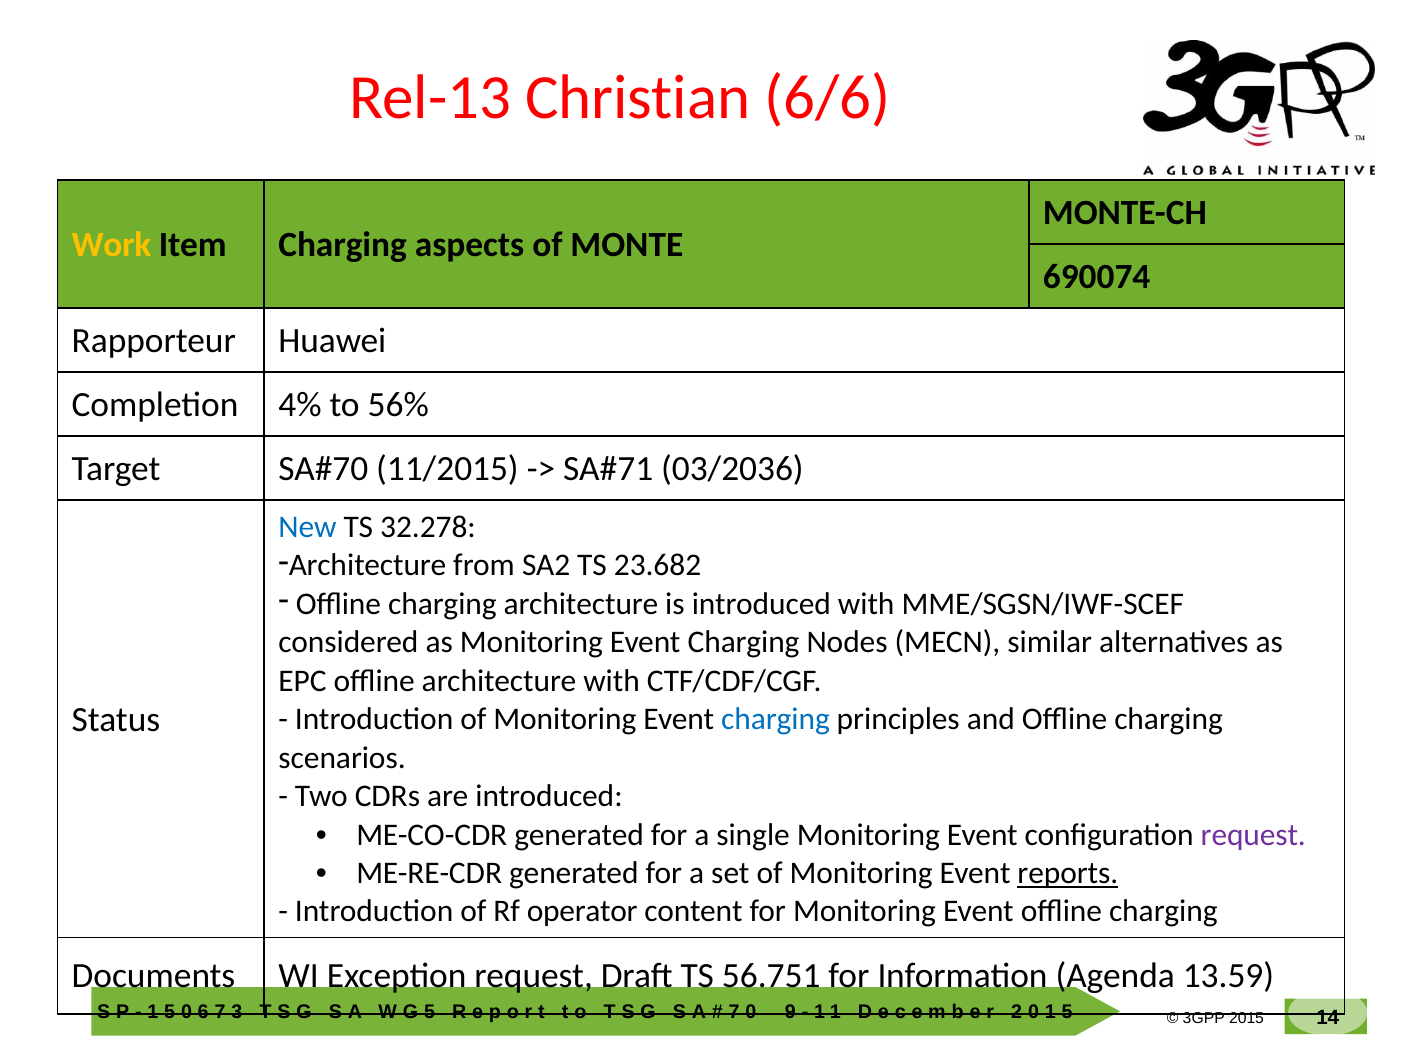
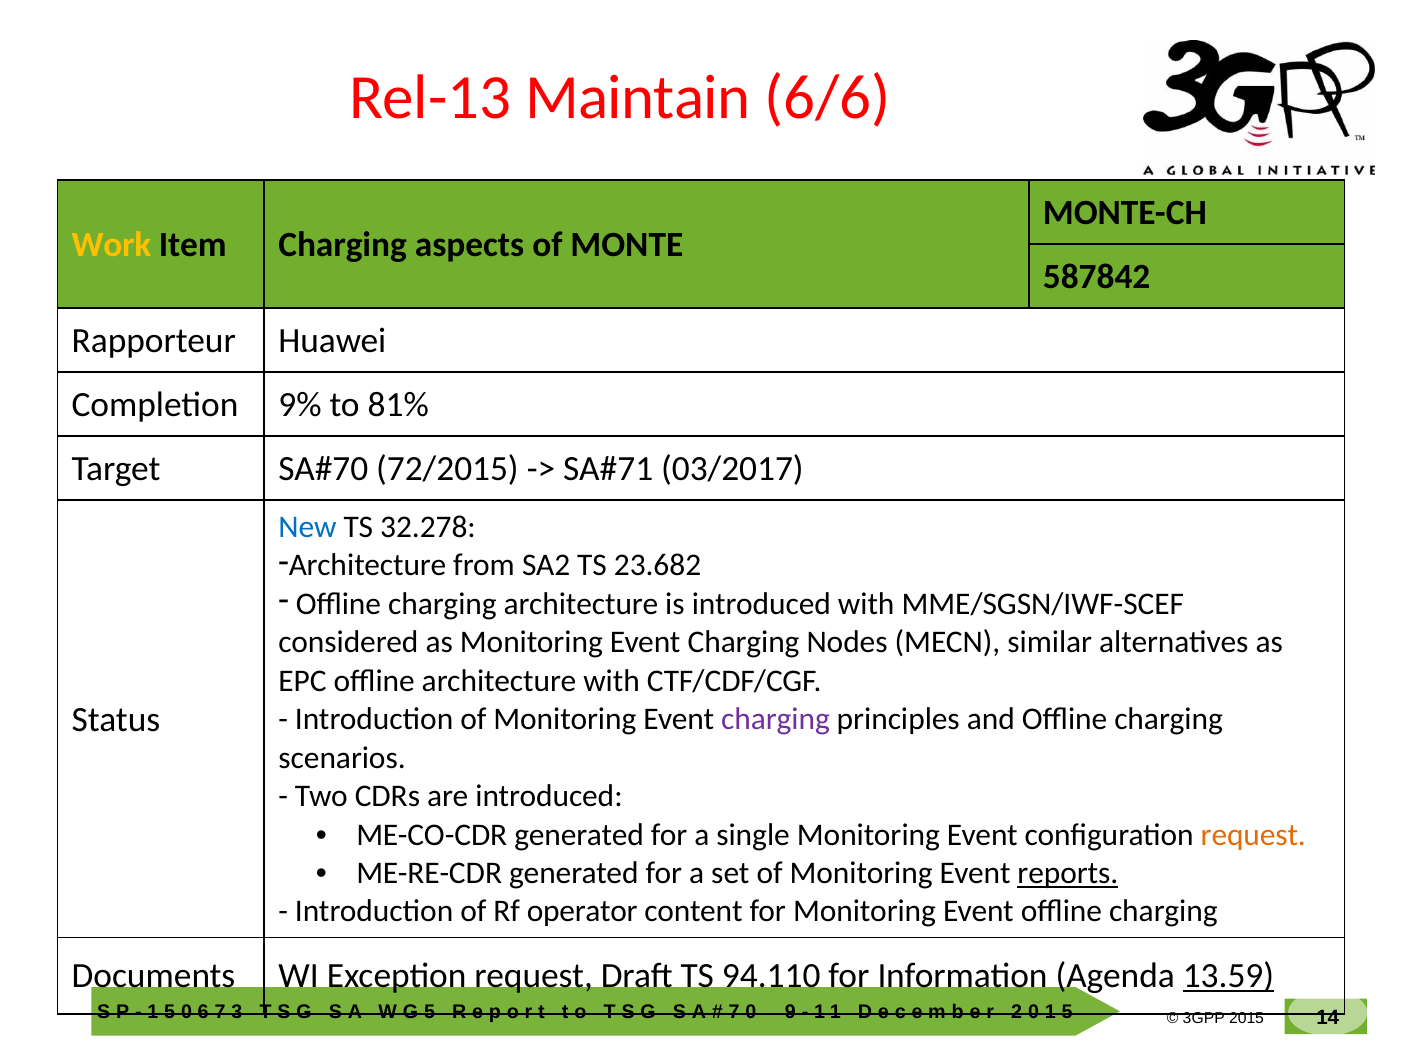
Christian: Christian -> Maintain
690074: 690074 -> 587842
4%: 4% -> 9%
56%: 56% -> 81%
11/2015: 11/2015 -> 72/2015
03/2036: 03/2036 -> 03/2017
charging at (775, 719) colour: blue -> purple
request at (1253, 835) colour: purple -> orange
56.751: 56.751 -> 94.110
13.59 underline: none -> present
